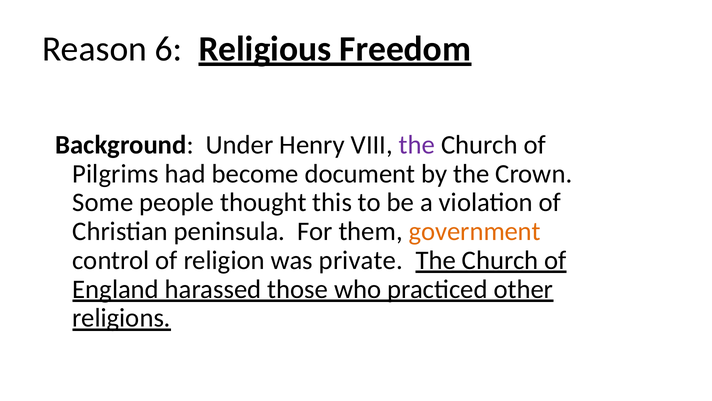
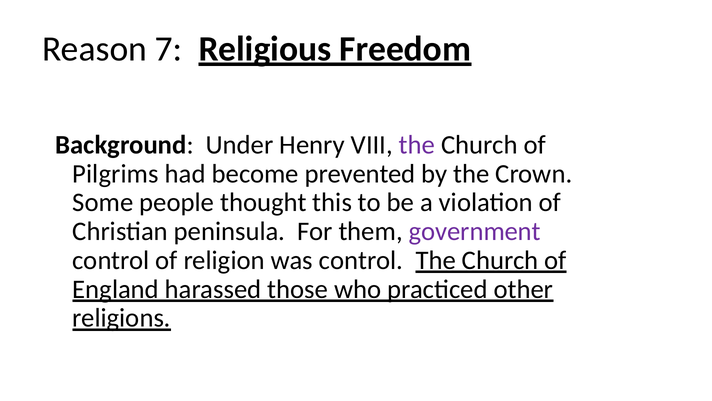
6: 6 -> 7
document: document -> prevented
government colour: orange -> purple
was private: private -> control
